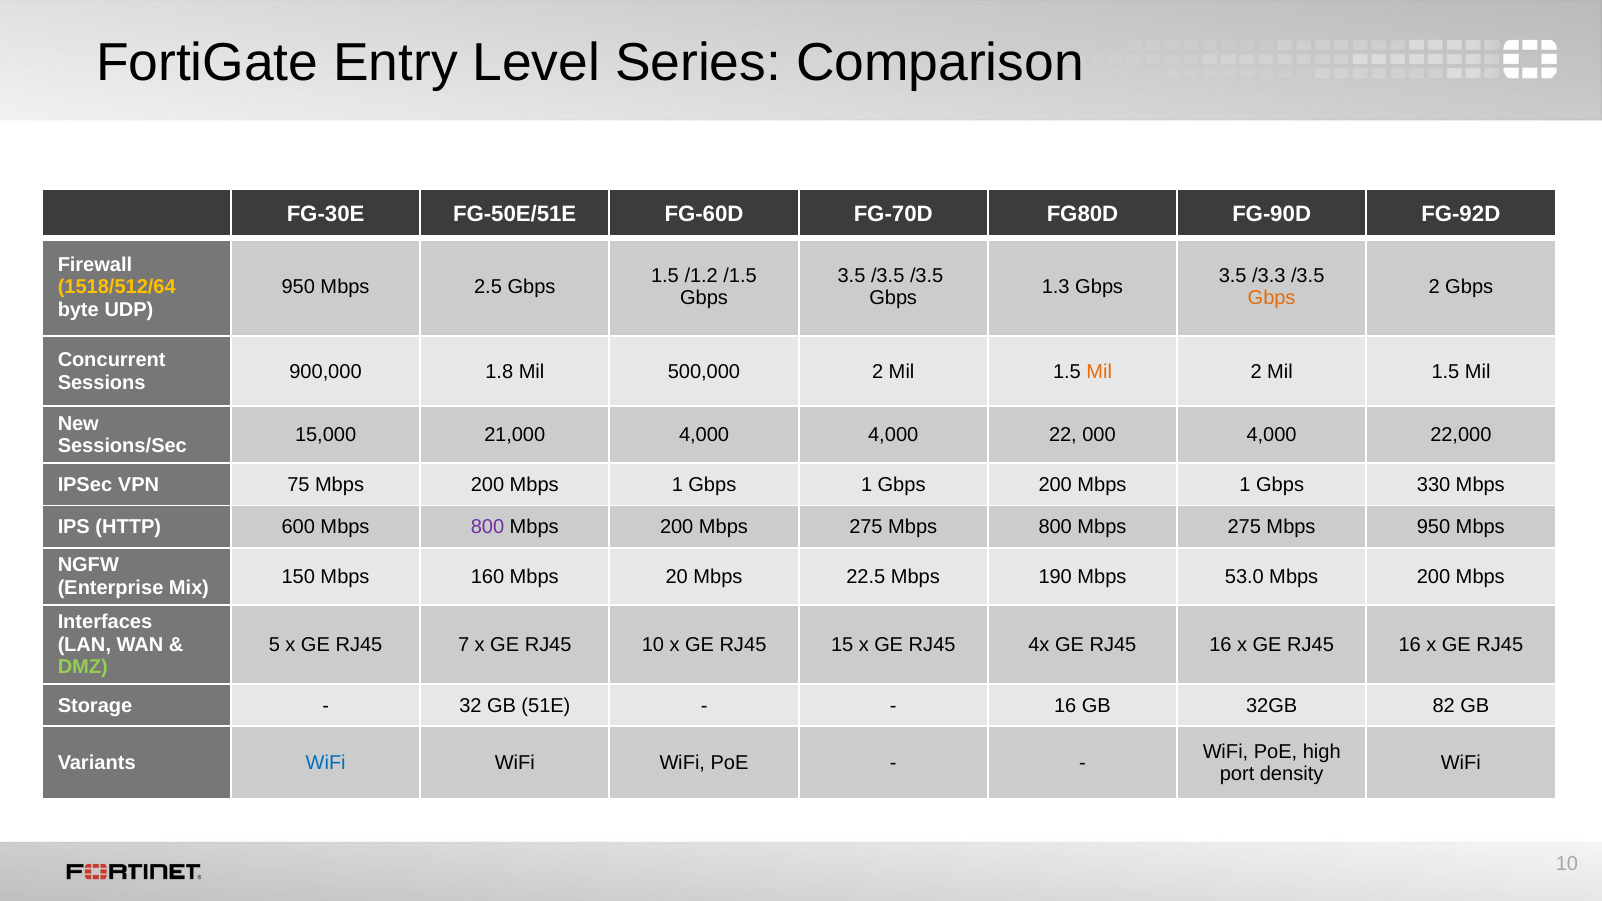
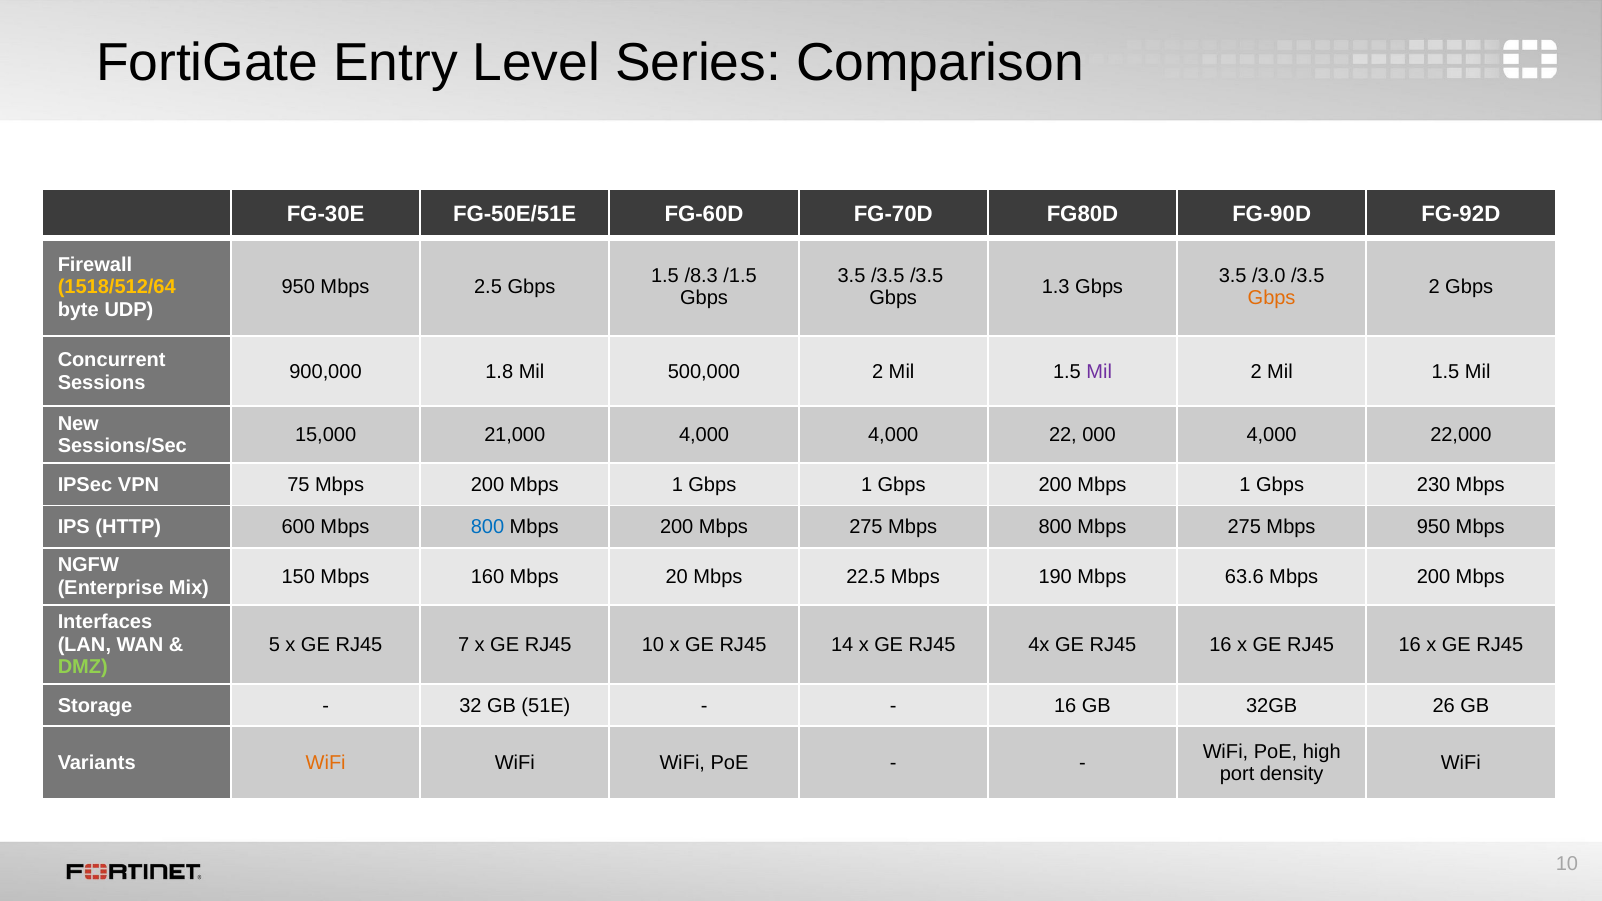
/1.2: /1.2 -> /8.3
/3.3: /3.3 -> /3.0
Mil at (1099, 372) colour: orange -> purple
330: 330 -> 230
800 at (488, 527) colour: purple -> blue
53.0: 53.0 -> 63.6
15: 15 -> 14
82: 82 -> 26
WiFi at (326, 763) colour: blue -> orange
